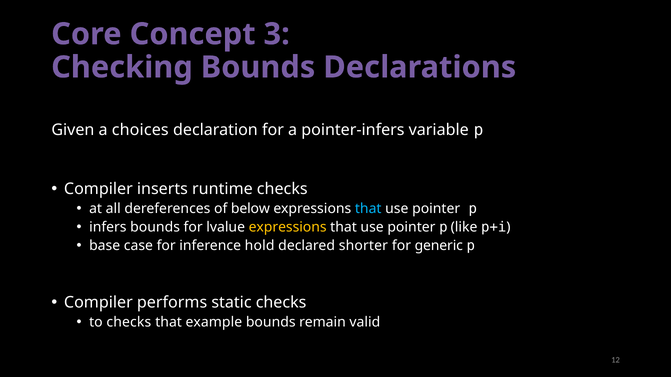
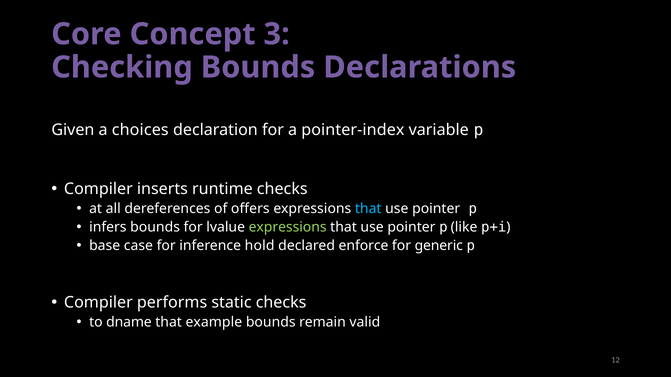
pointer-infers: pointer-infers -> pointer-index
below: below -> offers
expressions at (288, 228) colour: yellow -> light green
shorter: shorter -> enforce
to checks: checks -> dname
